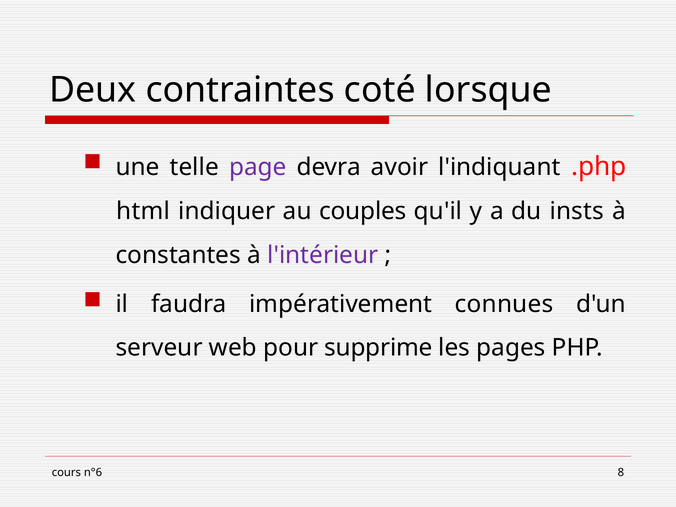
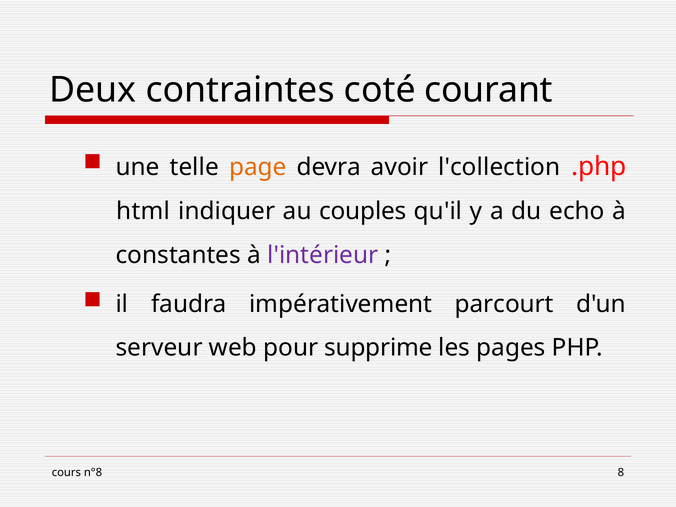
lorsque: lorsque -> courant
page colour: purple -> orange
l'indiquant: l'indiquant -> l'collection
insts: insts -> echo
connues: connues -> parcourt
n°6: n°6 -> n°8
